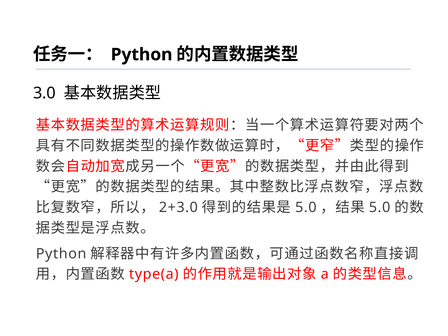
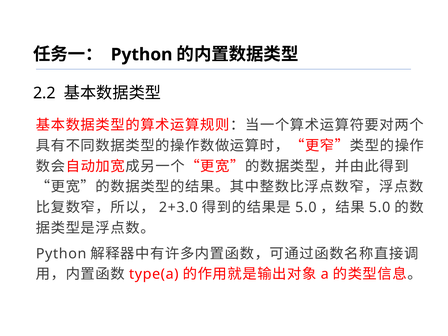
3.0: 3.0 -> 2.2
